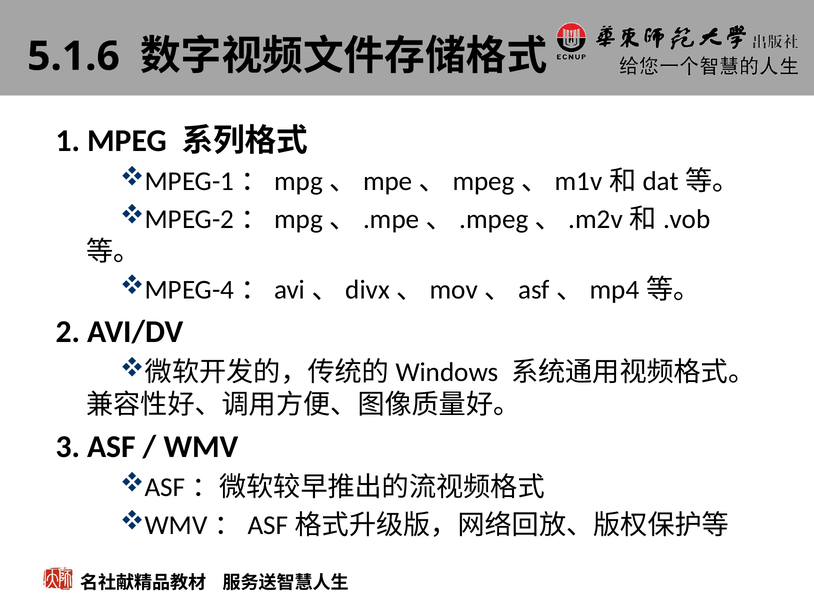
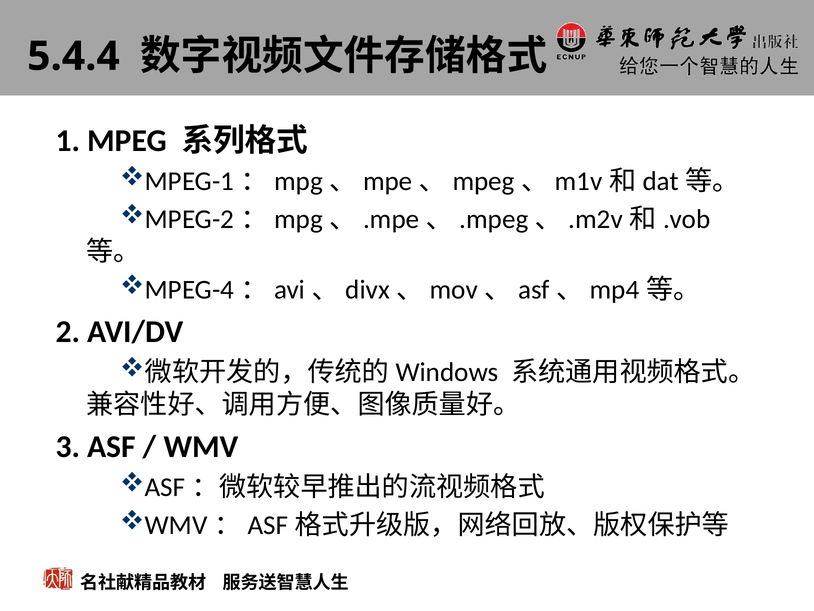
5.1.6: 5.1.6 -> 5.4.4
